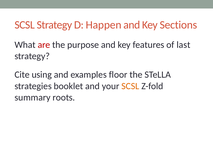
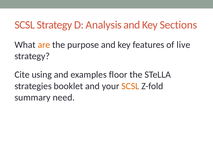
Happen: Happen -> Analysis
are colour: red -> orange
last: last -> live
roots: roots -> need
